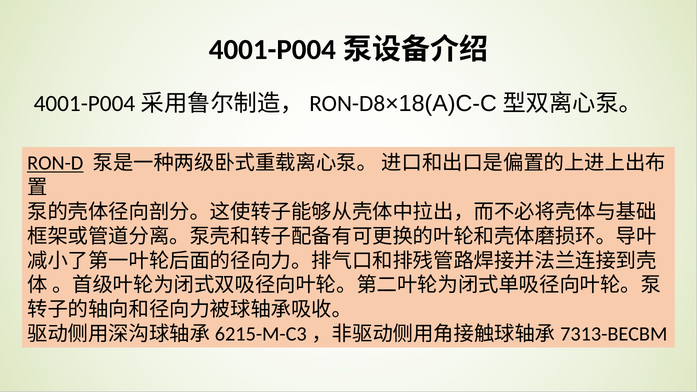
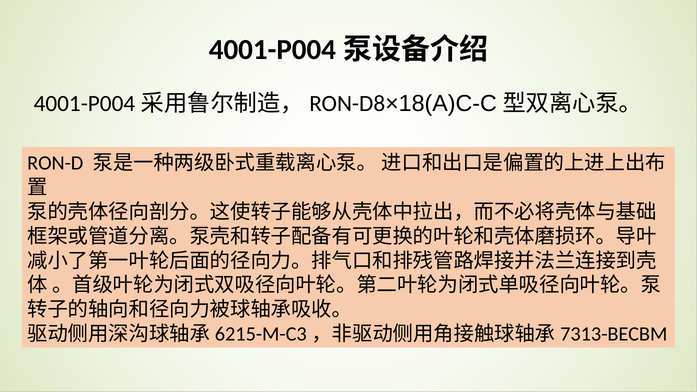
RON-D underline: present -> none
